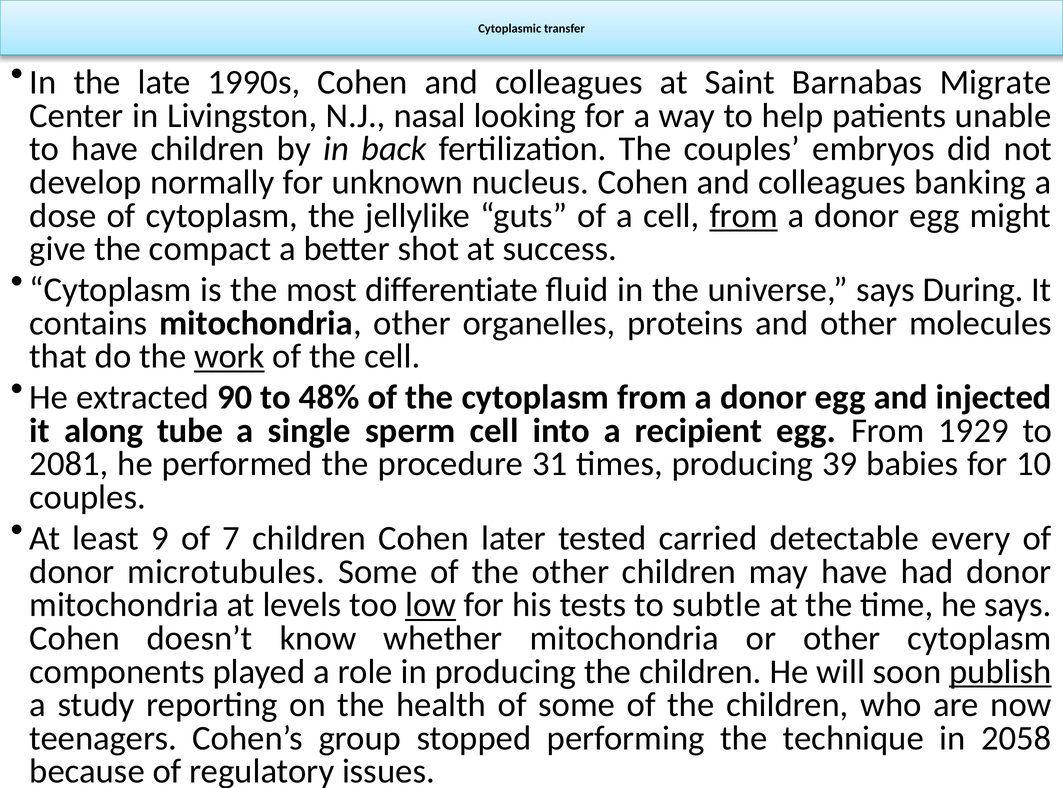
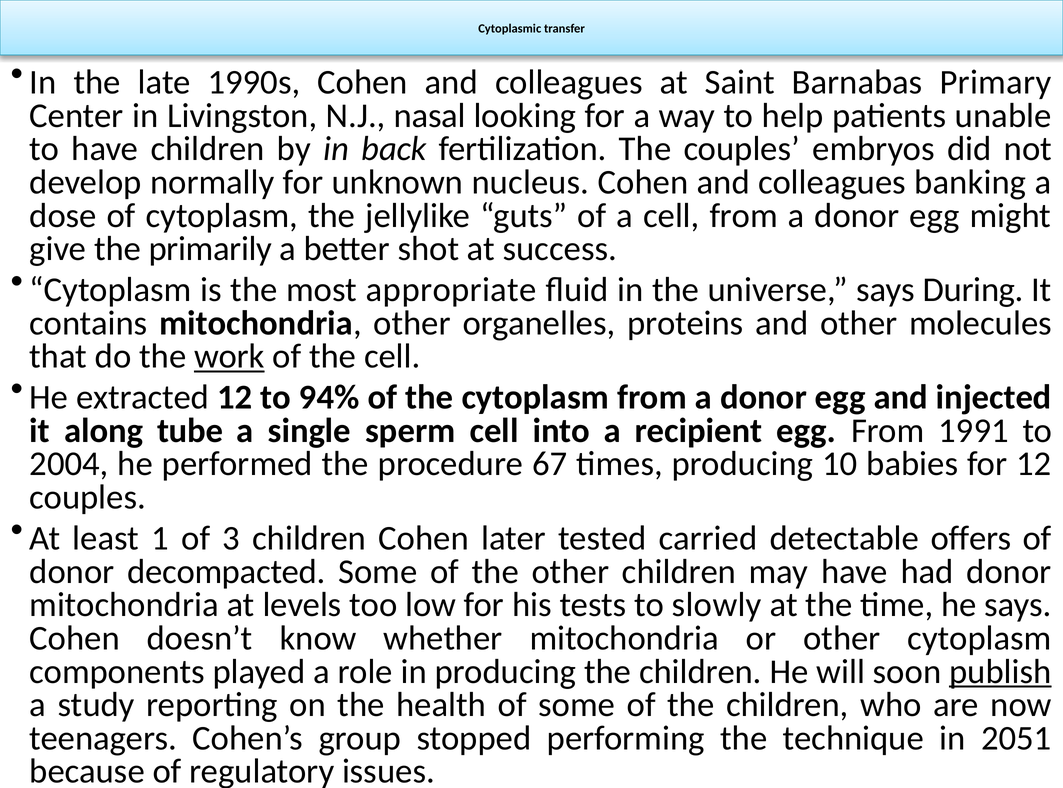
Migrate: Migrate -> Primary
from at (744, 215) underline: present -> none
compact: compact -> primarily
differentiate: differentiate -> appropriate
extracted 90: 90 -> 12
48%: 48% -> 94%
1929: 1929 -> 1991
2081: 2081 -> 2004
31: 31 -> 67
39: 39 -> 10
for 10: 10 -> 12
9: 9 -> 1
7: 7 -> 3
every: every -> offers
microtubules: microtubules -> decompacted
low underline: present -> none
subtle: subtle -> slowly
2058: 2058 -> 2051
